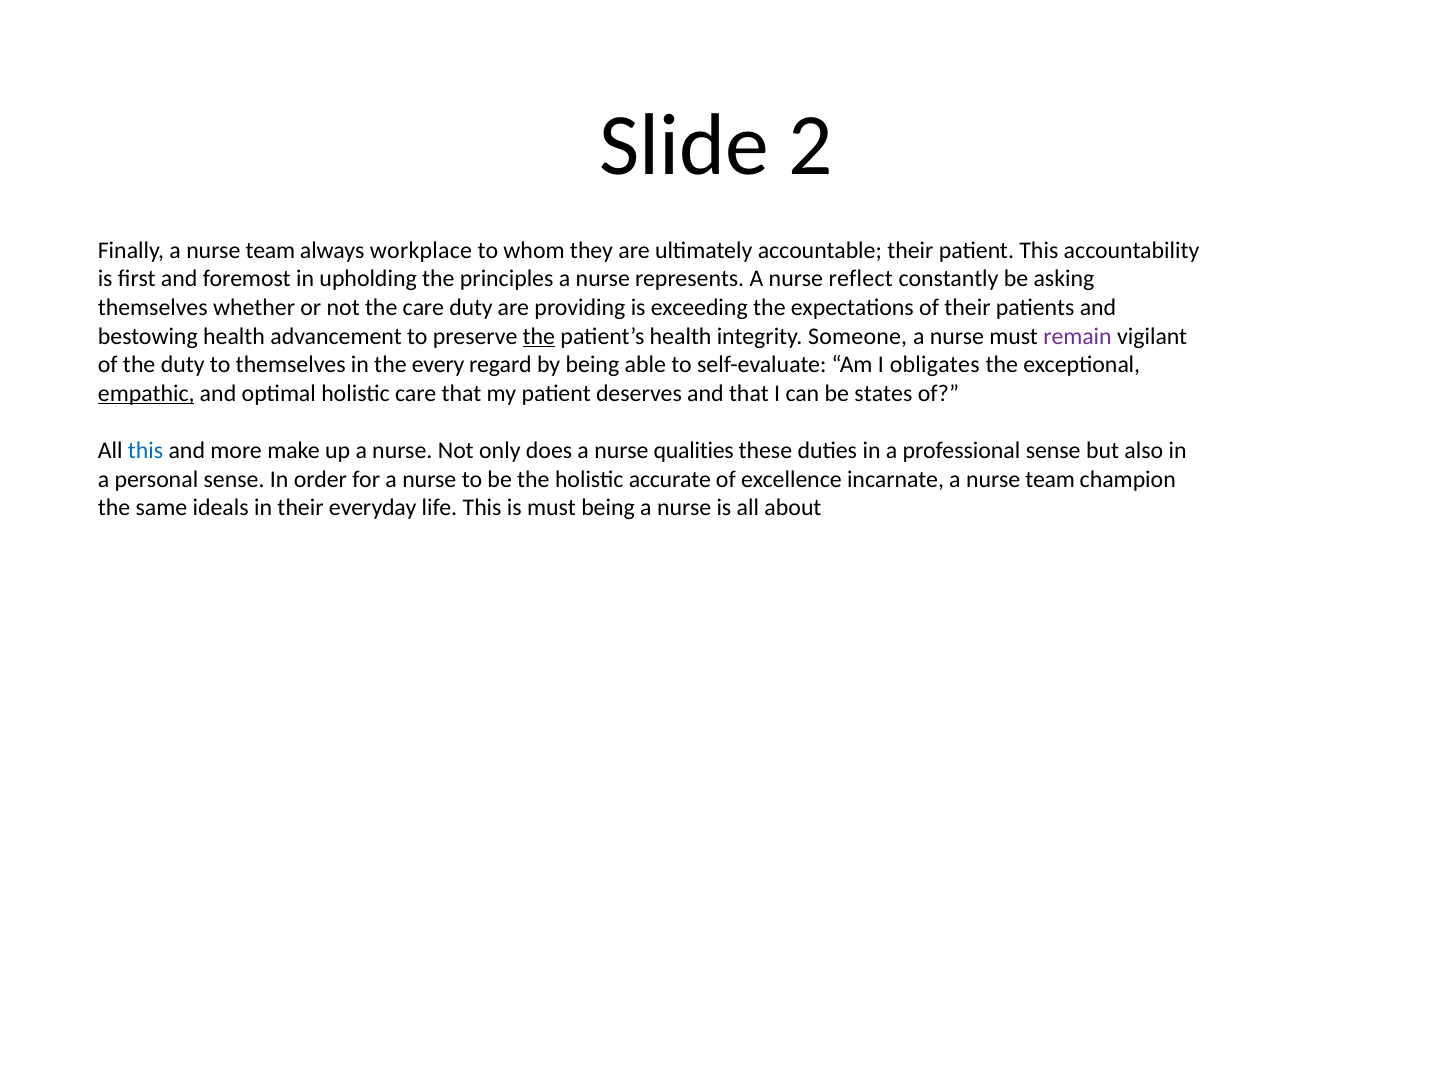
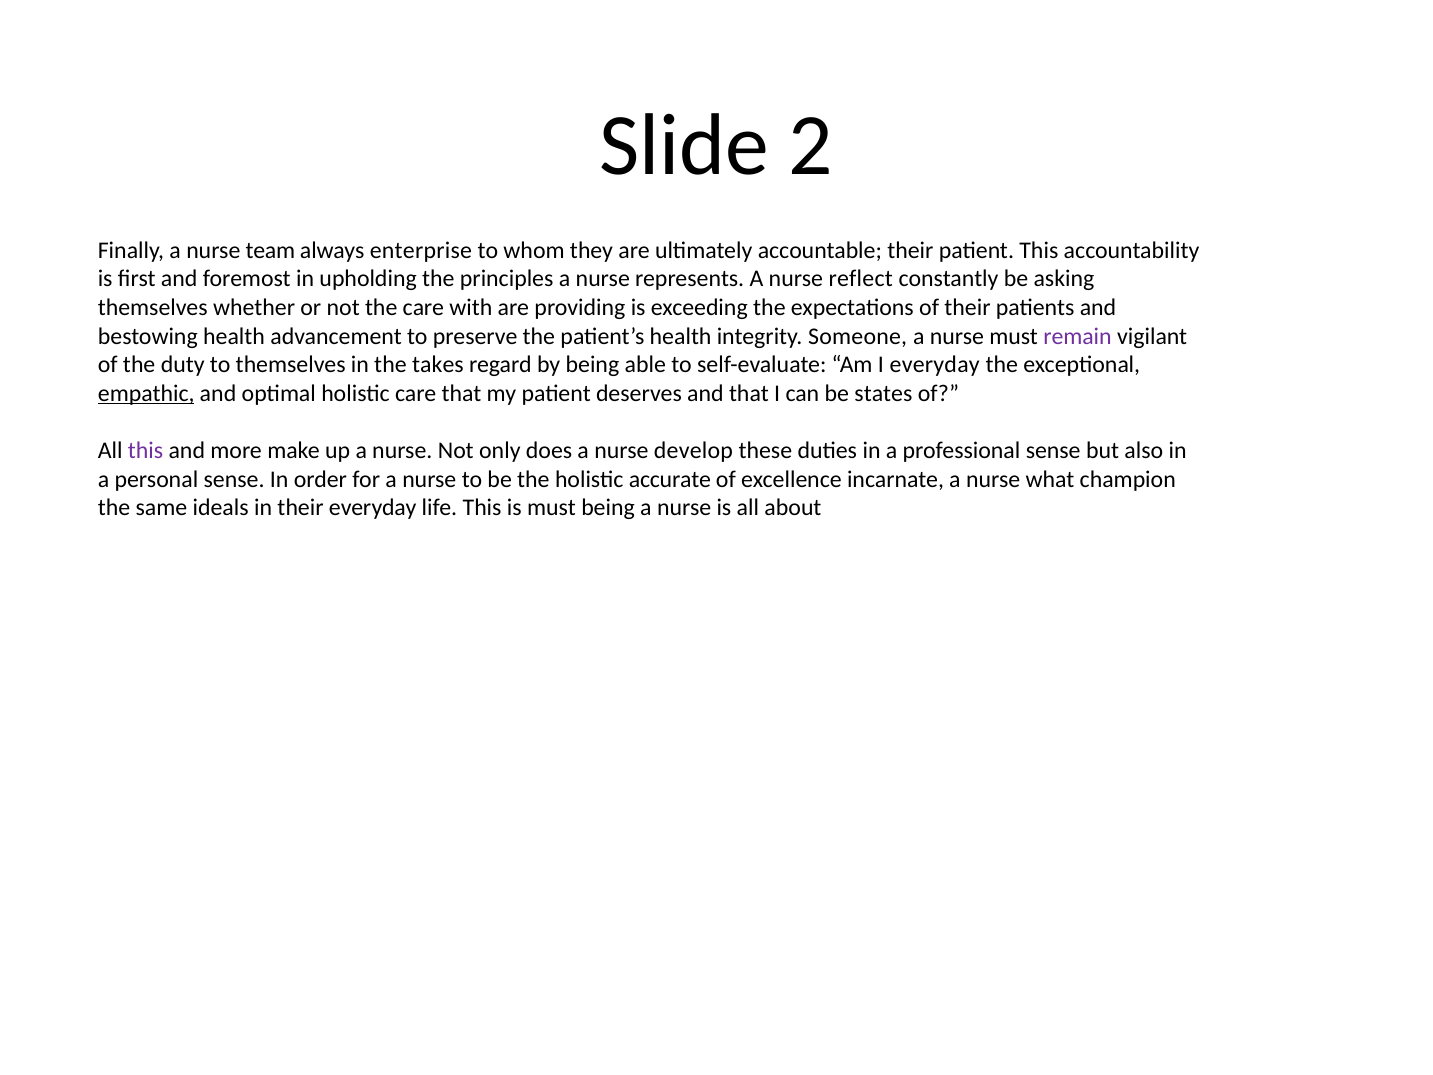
workplace: workplace -> enterprise
care duty: duty -> with
the at (539, 336) underline: present -> none
every: every -> takes
I obligates: obligates -> everyday
this at (146, 451) colour: blue -> purple
qualities: qualities -> develop
incarnate a nurse team: team -> what
